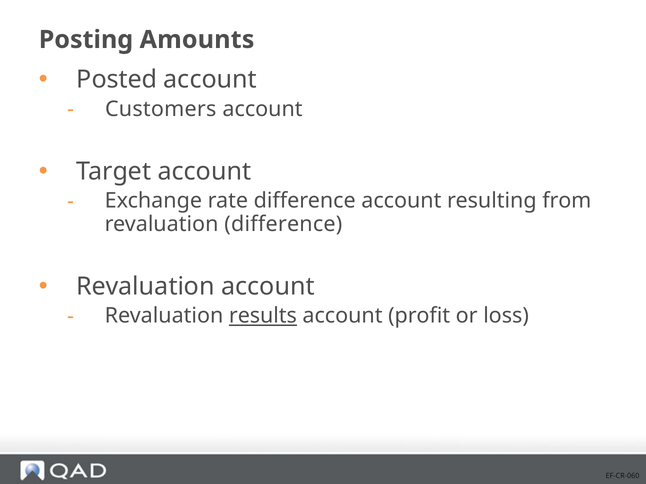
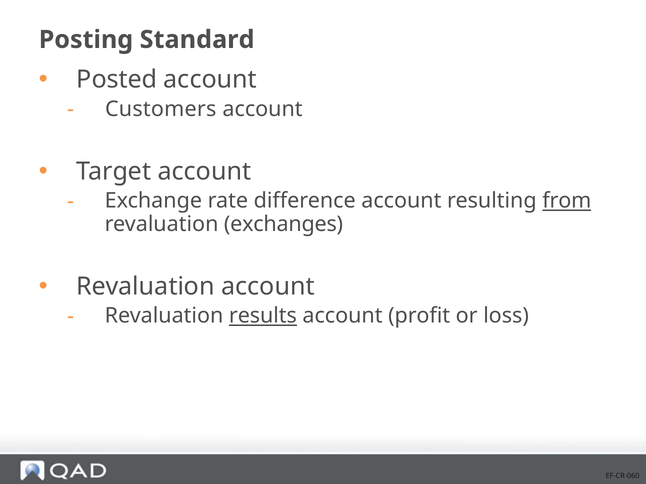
Amounts: Amounts -> Standard
from underline: none -> present
revaluation difference: difference -> exchanges
